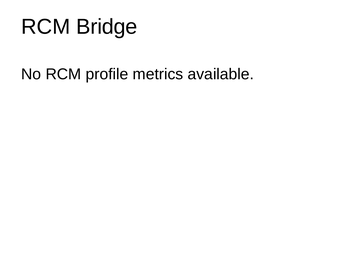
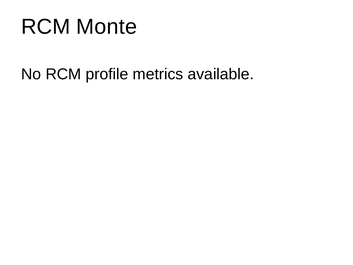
Bridge: Bridge -> Monte
